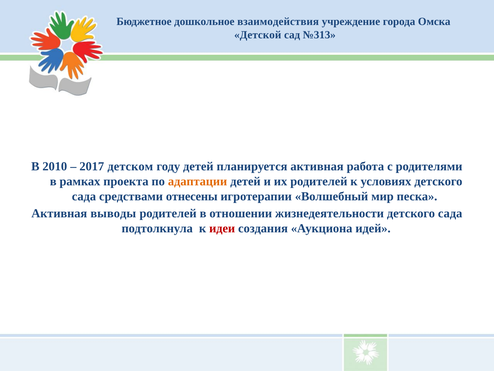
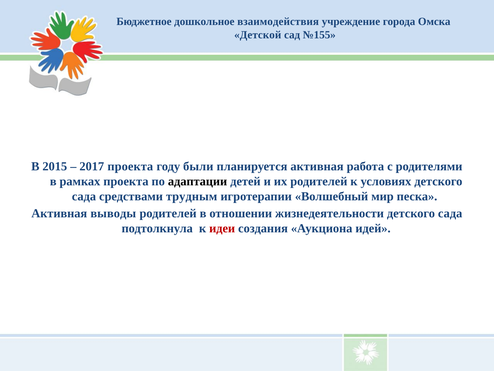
№313: №313 -> №155
2010: 2010 -> 2015
2017 детском: детском -> проекта
году детей: детей -> были
адаптации colour: orange -> black
отнесены: отнесены -> трудным
